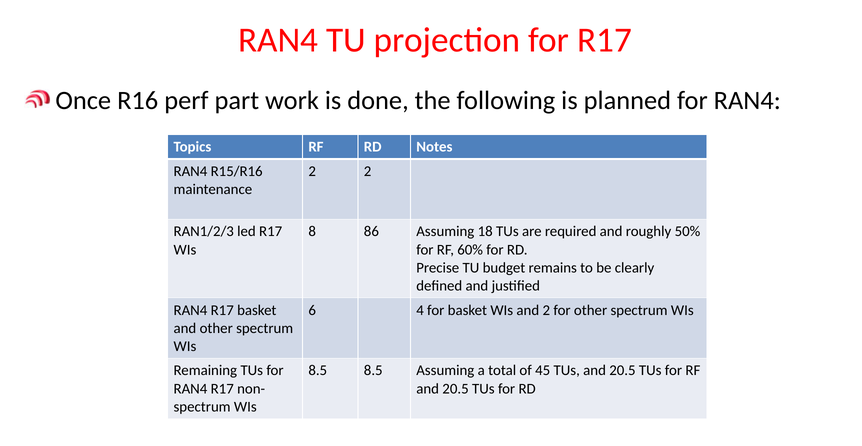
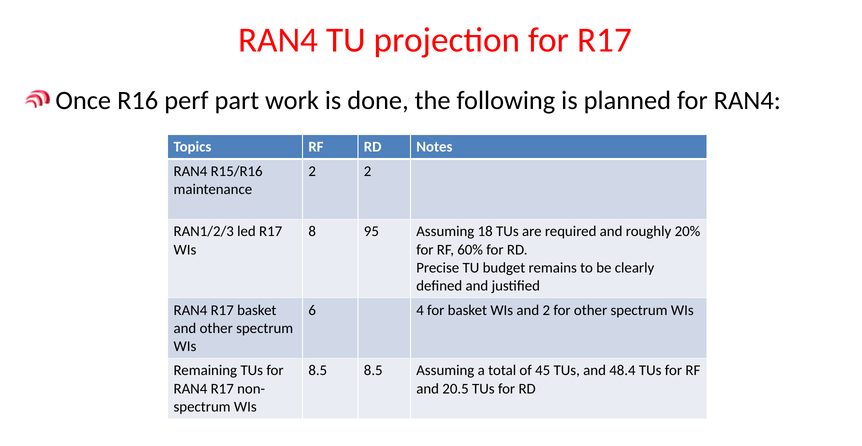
86: 86 -> 95
50%: 50% -> 20%
TUs and 20.5: 20.5 -> 48.4
